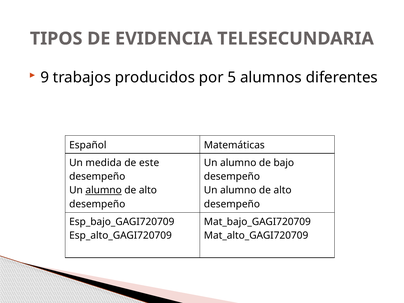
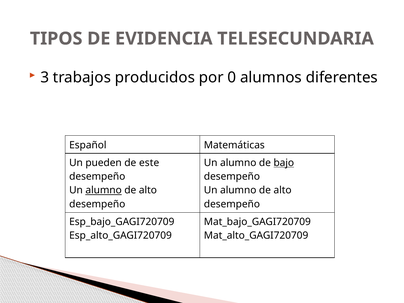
9: 9 -> 3
5: 5 -> 0
medida: medida -> pueden
bajo underline: none -> present
